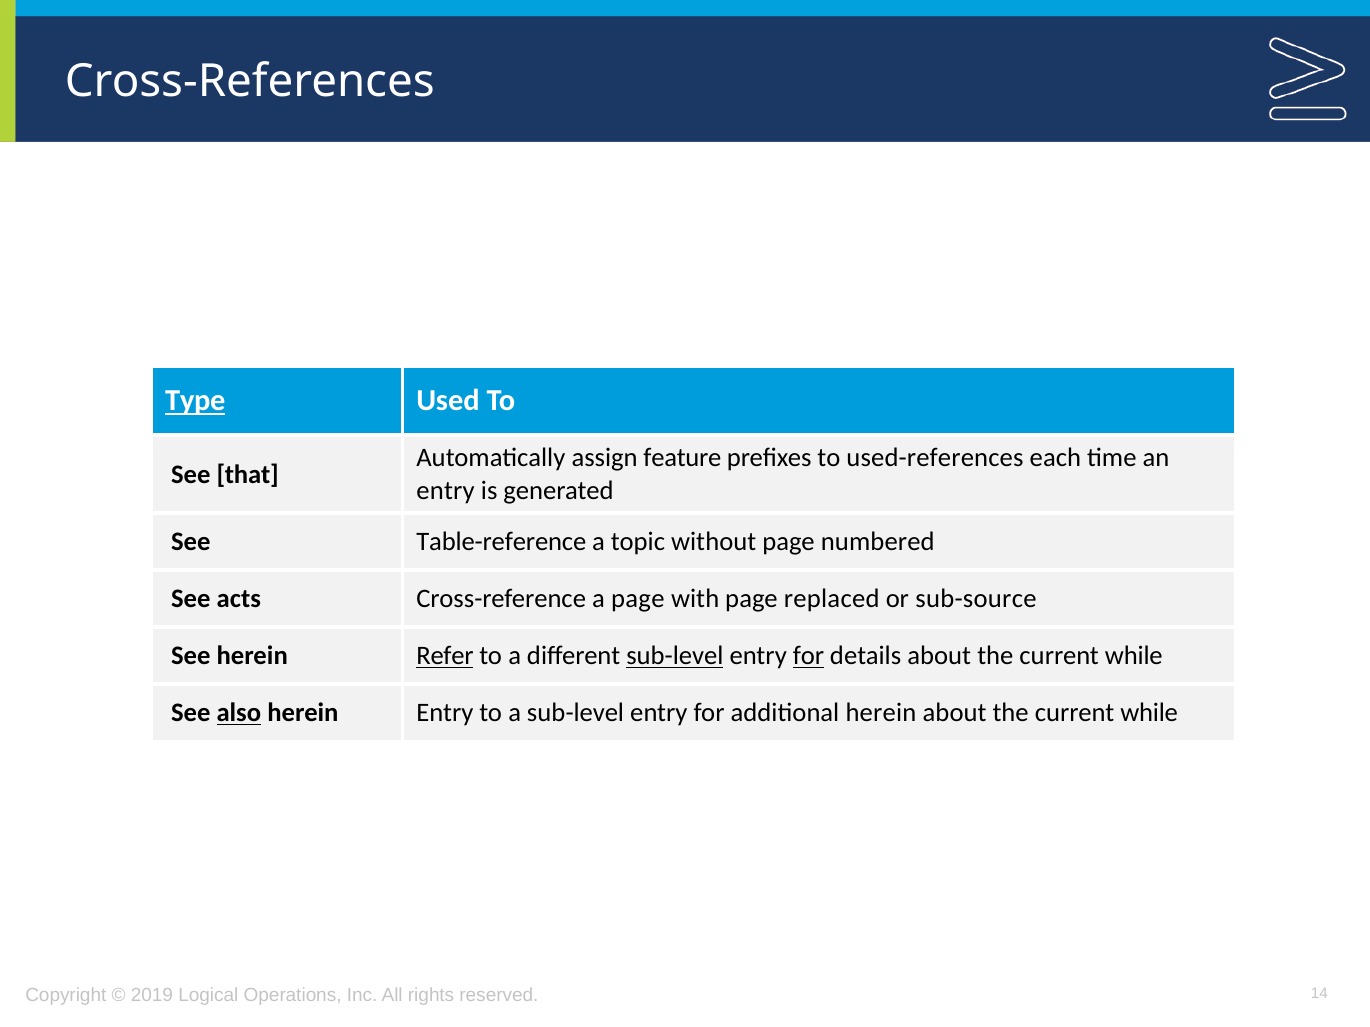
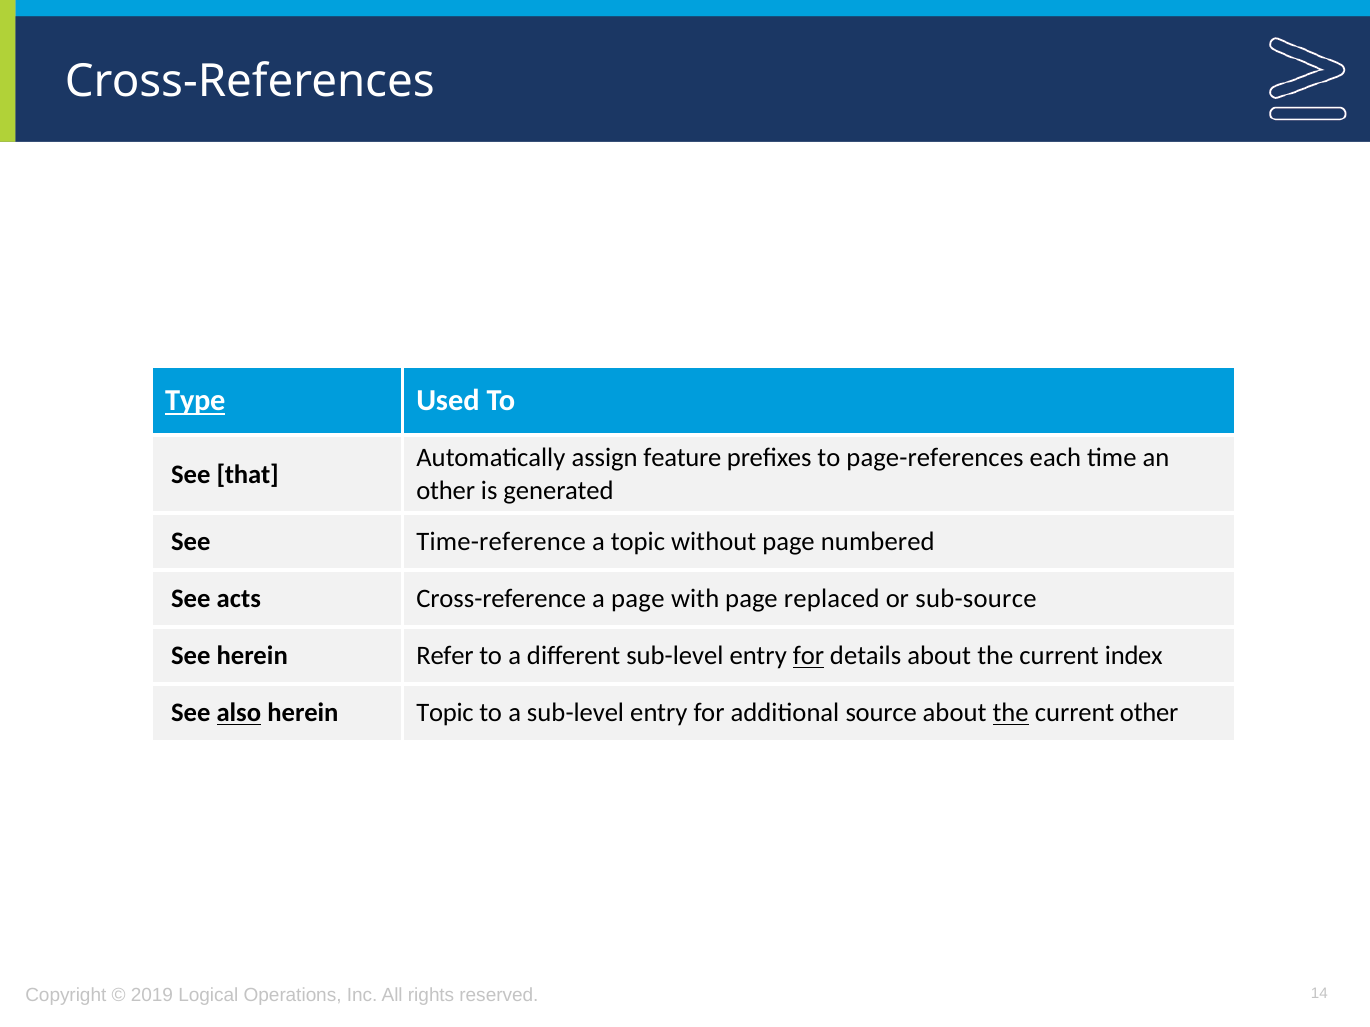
used-references: used-references -> page-references
entry at (446, 491): entry -> other
Table-reference: Table-reference -> Time-reference
Refer underline: present -> none
sub-level at (675, 656) underline: present -> none
while at (1134, 656): while -> index
herein Entry: Entry -> Topic
additional herein: herein -> source
the at (1011, 714) underline: none -> present
while at (1149, 714): while -> other
